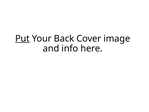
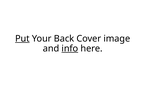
info underline: none -> present
